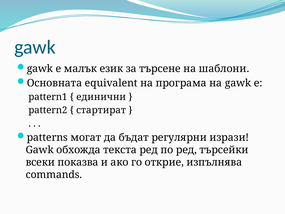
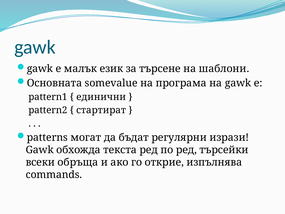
equivalent: equivalent -> somevalue
показва: показва -> обръща
